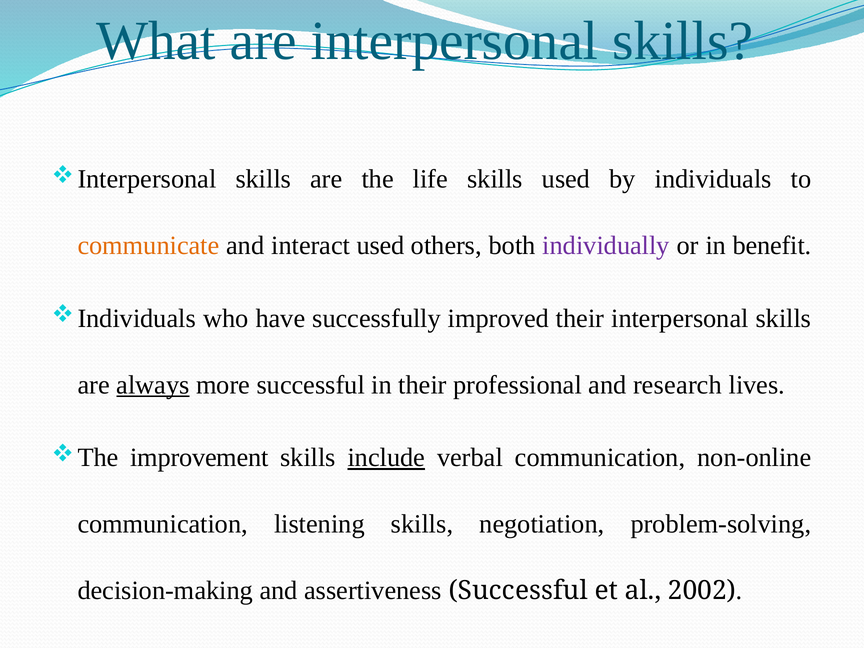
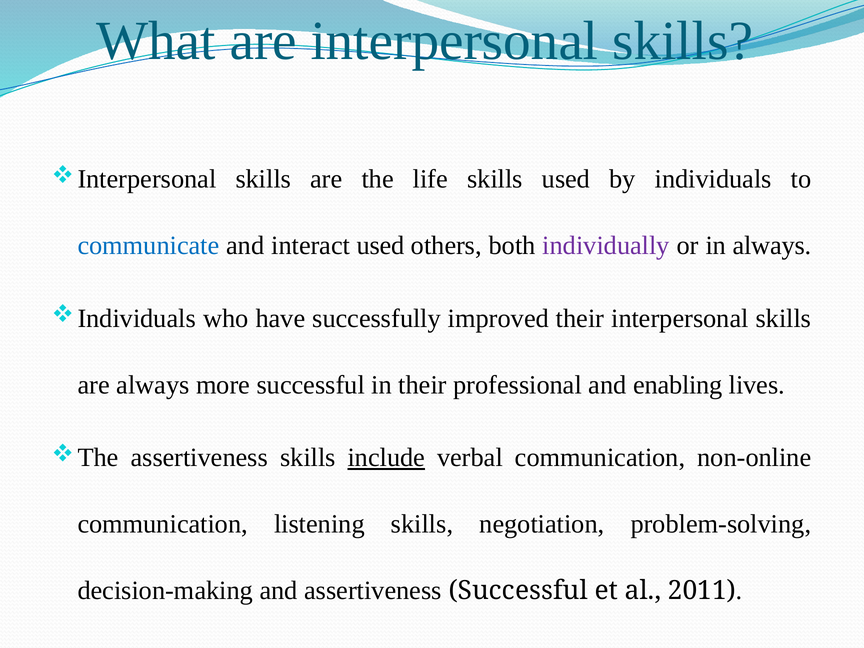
communicate colour: orange -> blue
in benefit: benefit -> always
always at (153, 385) underline: present -> none
research: research -> enabling
improvement at (199, 458): improvement -> assertiveness
2002: 2002 -> 2011
